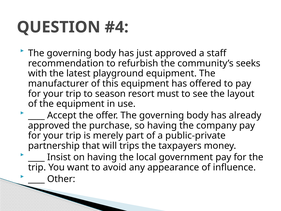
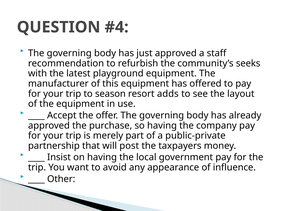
must: must -> adds
trips: trips -> post
